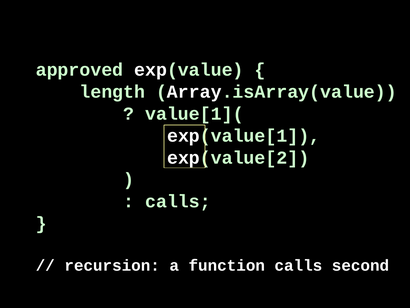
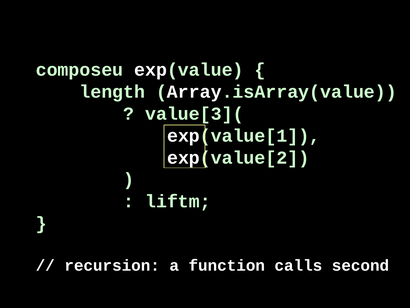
approved: approved -> composeu
value[1](: value[1]( -> value[3](
calls at (178, 201): calls -> liftm
